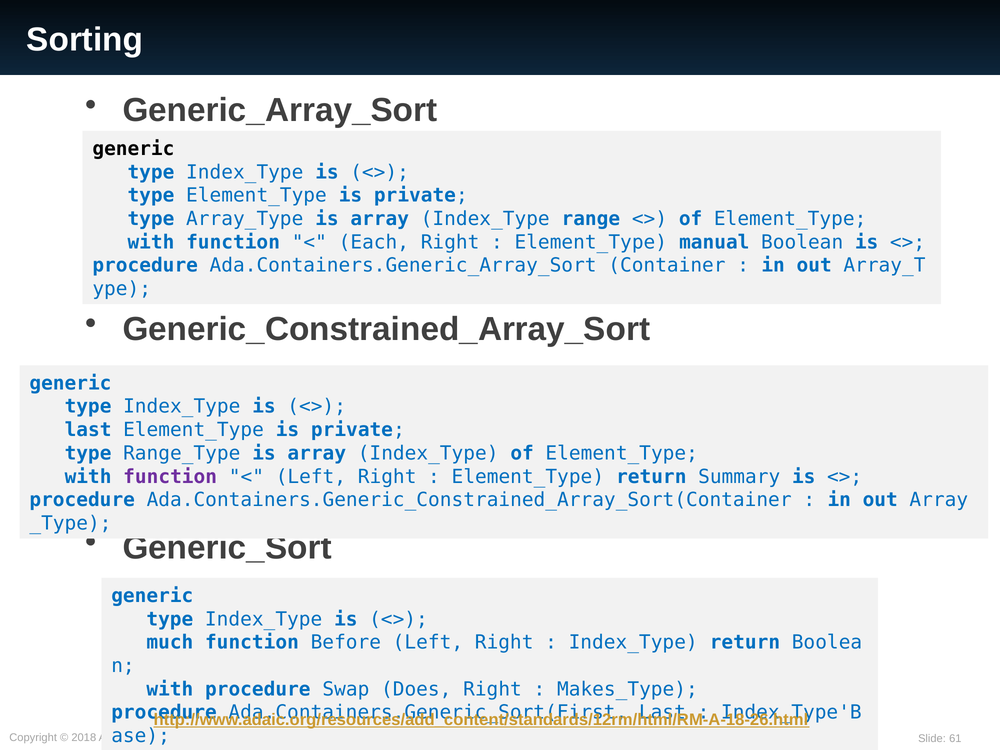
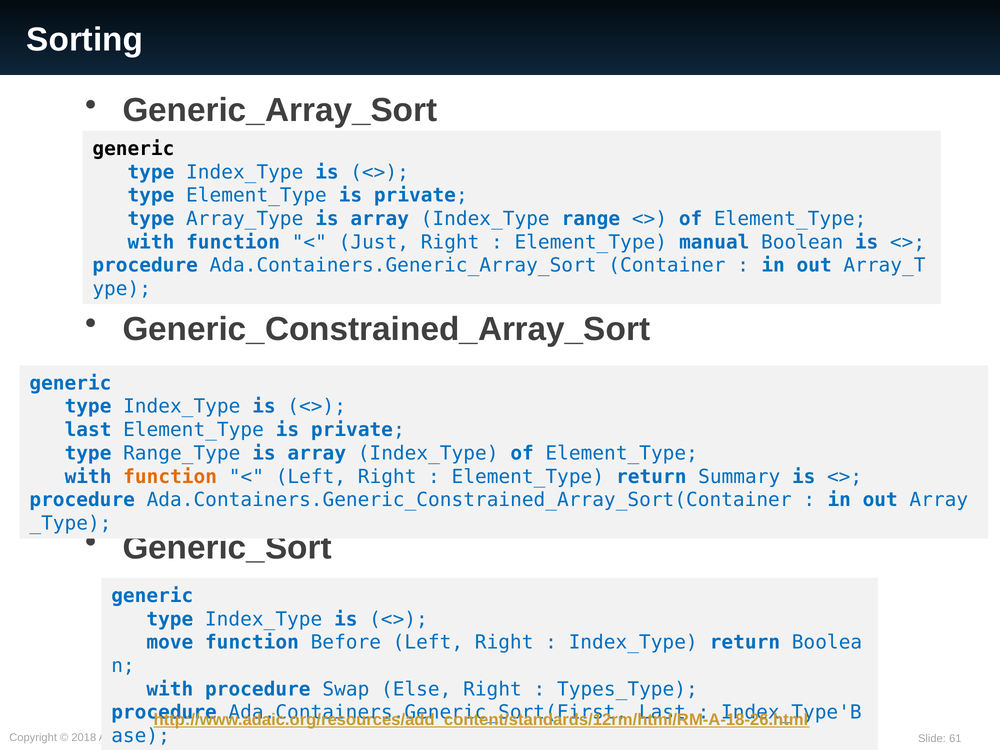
Each: Each -> Just
function at (170, 477) colour: purple -> orange
much: much -> move
Does: Does -> Else
Makes_Type: Makes_Type -> Types_Type
